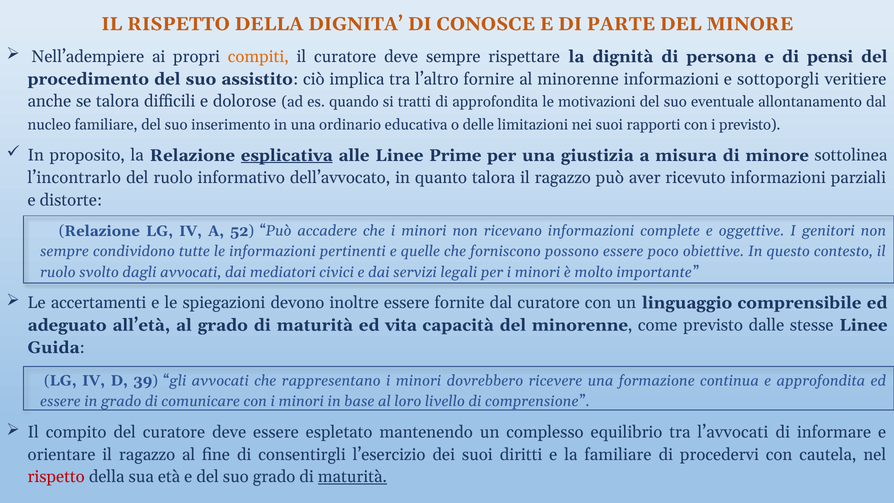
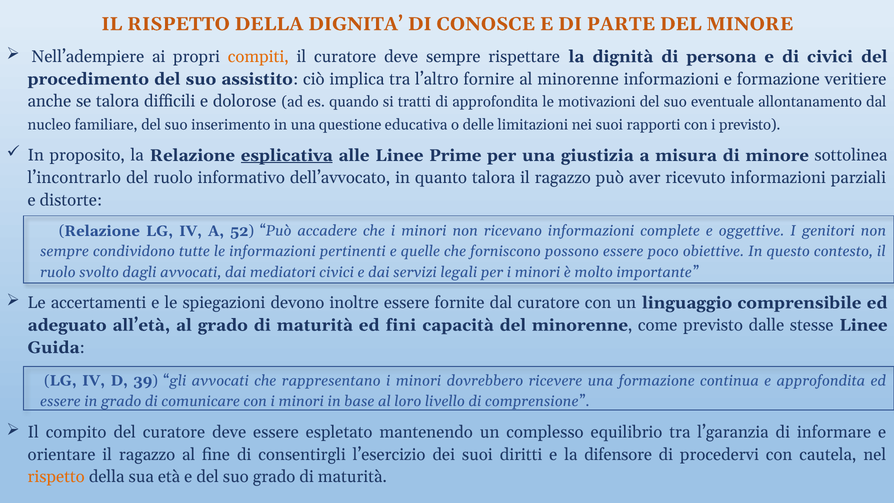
di pensi: pensi -> civici
e sottoporgli: sottoporgli -> formazione
ordinario: ordinario -> questione
vita: vita -> fini
l’avvocati: l’avvocati -> l’garanzia
la familiare: familiare -> difensore
rispetto at (56, 477) colour: red -> orange
maturità at (352, 477) underline: present -> none
